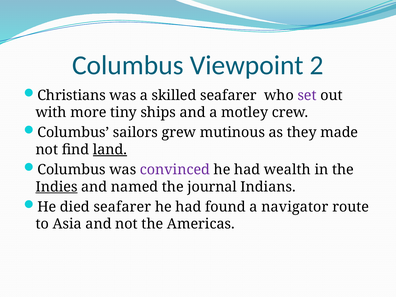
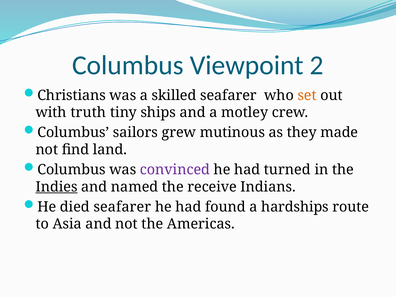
set colour: purple -> orange
more: more -> truth
land underline: present -> none
wealth: wealth -> turned
journal: journal -> receive
navigator: navigator -> hardships
